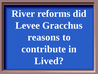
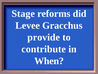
River: River -> Stage
reasons: reasons -> provide
Lived: Lived -> When
